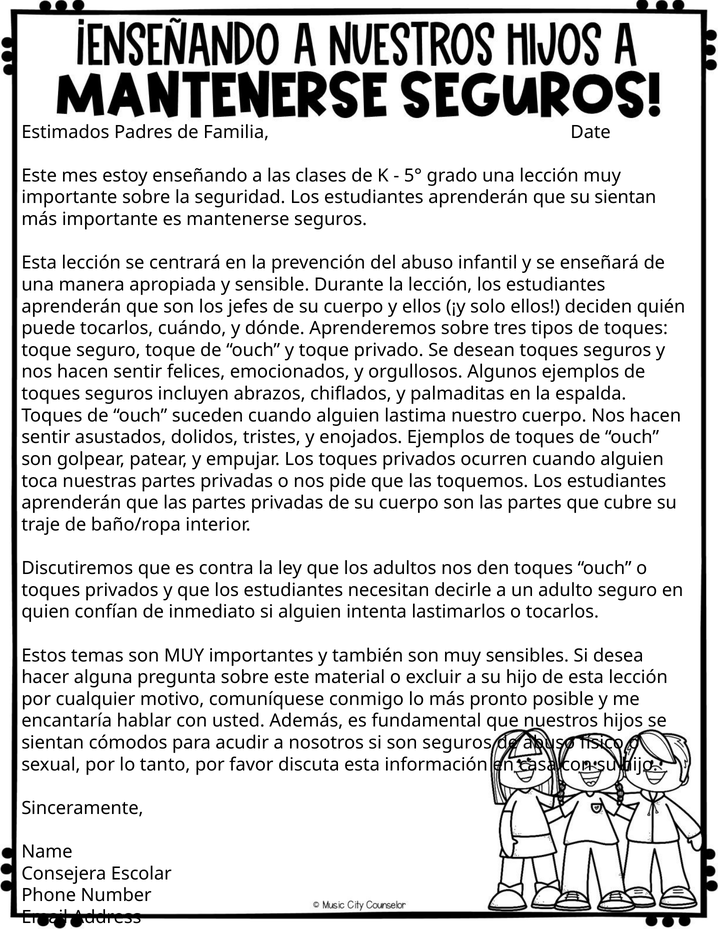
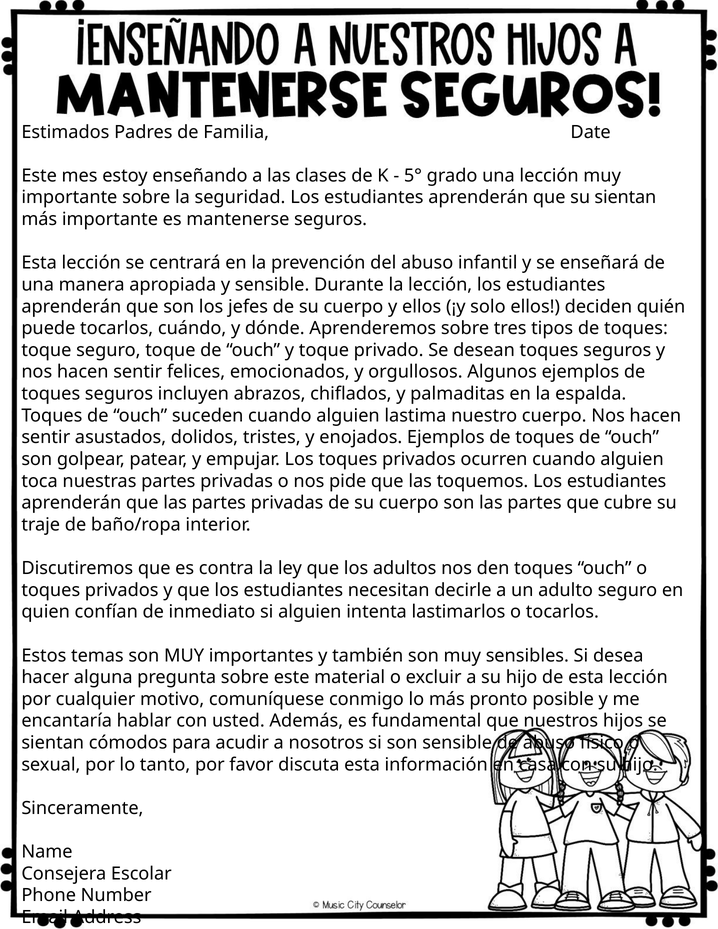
son seguros: seguros -> sensible
